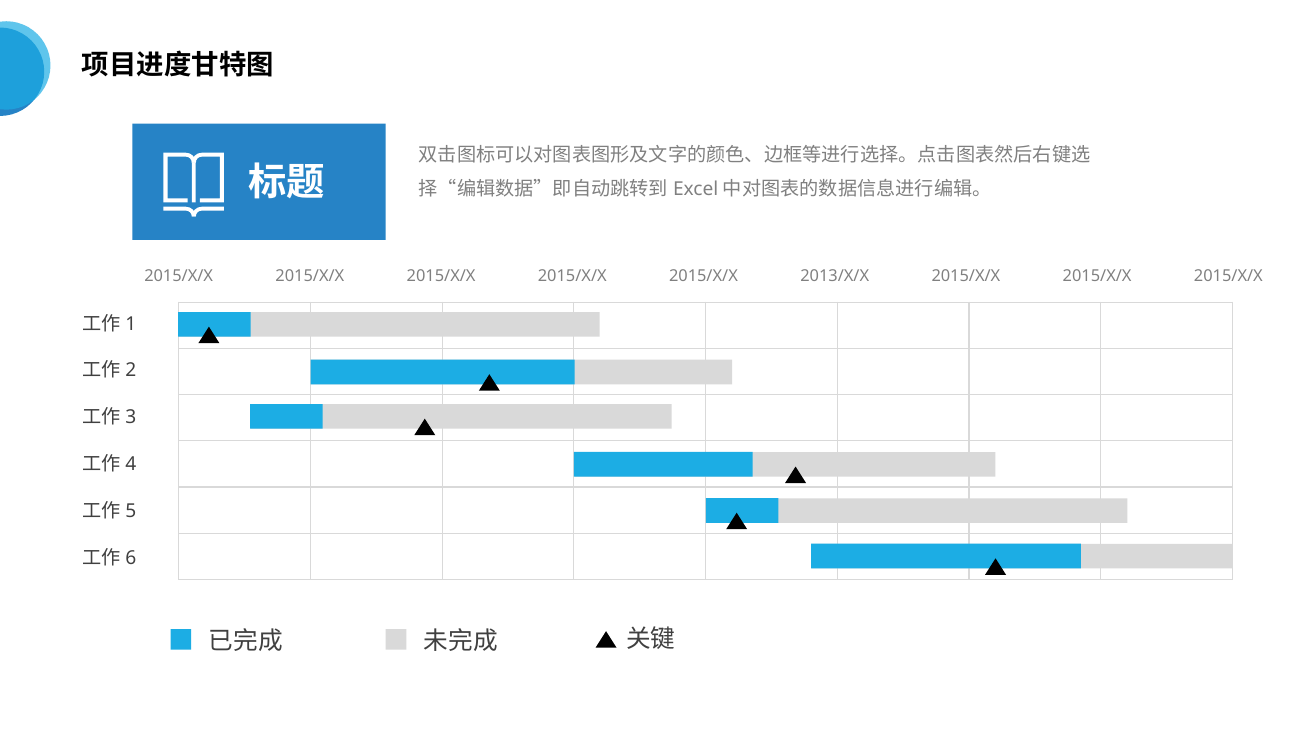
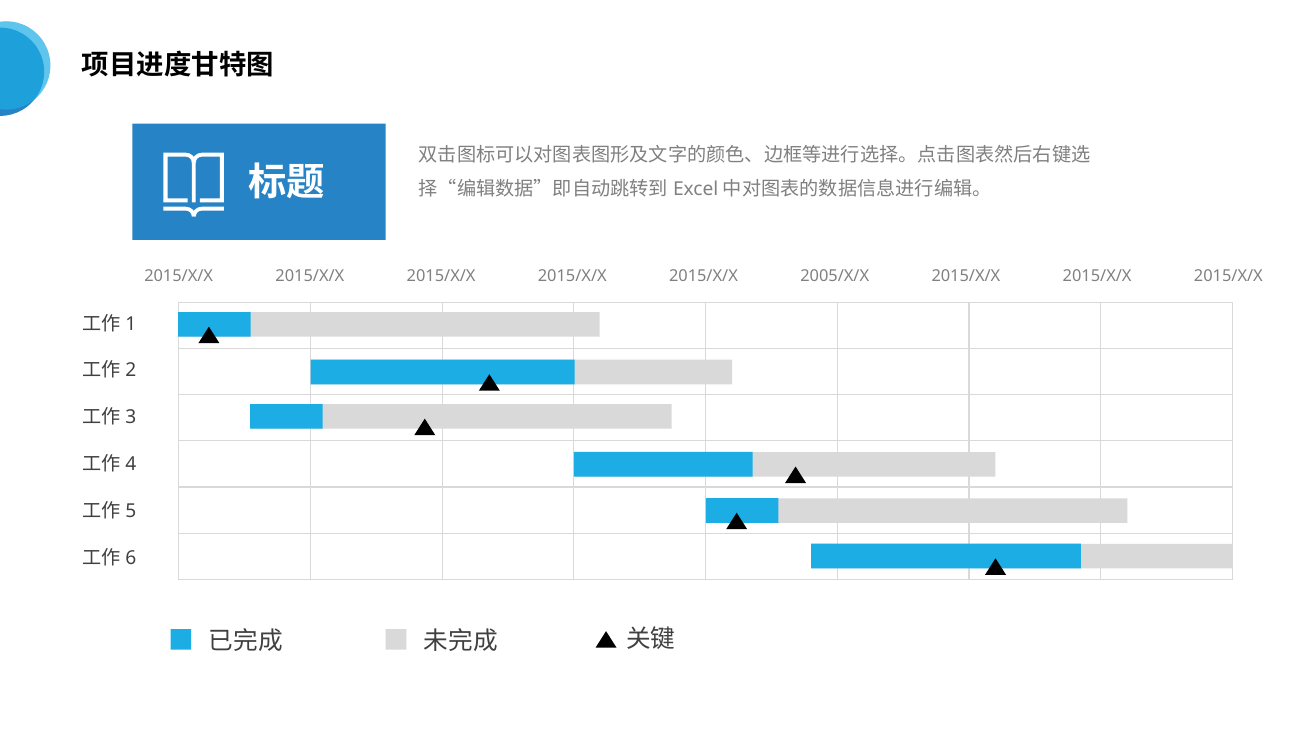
2013/X/X: 2013/X/X -> 2005/X/X
